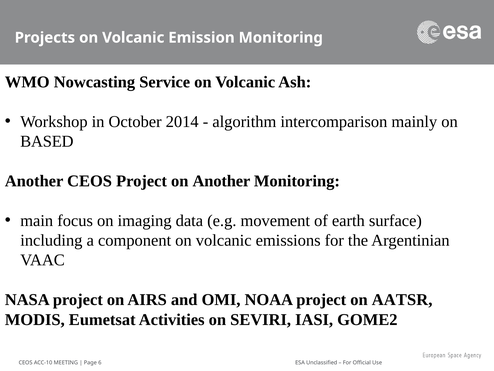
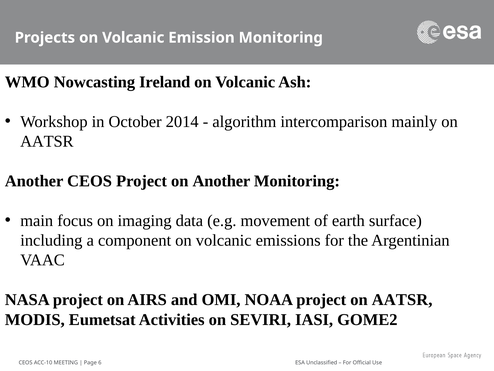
Service: Service -> Ireland
BASED at (47, 141): BASED -> AATSR
